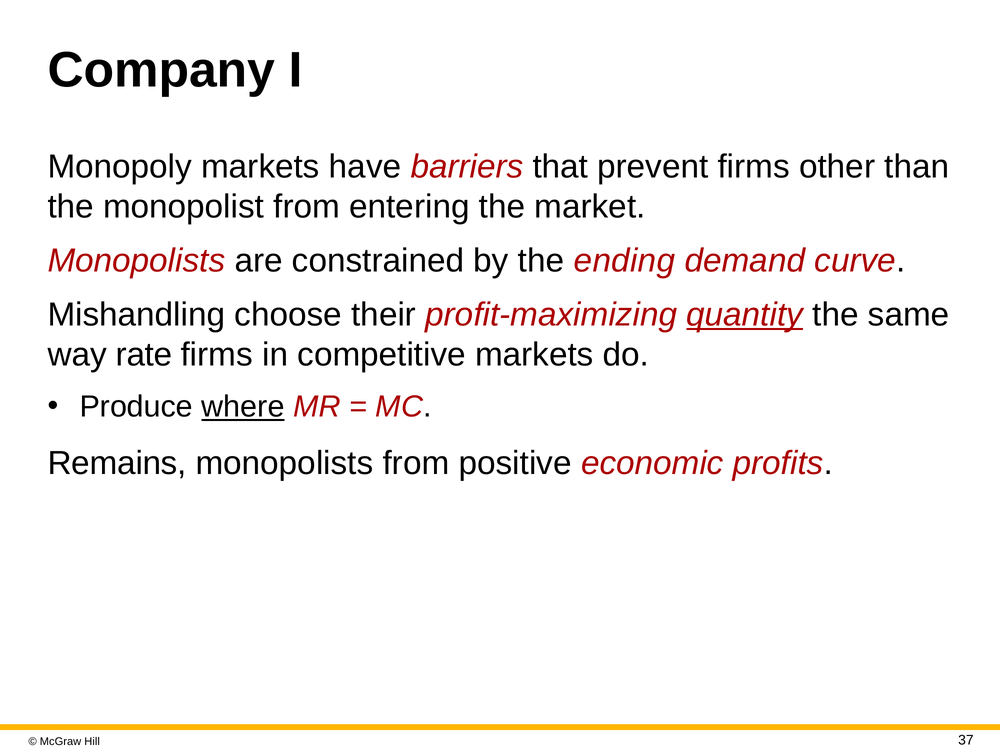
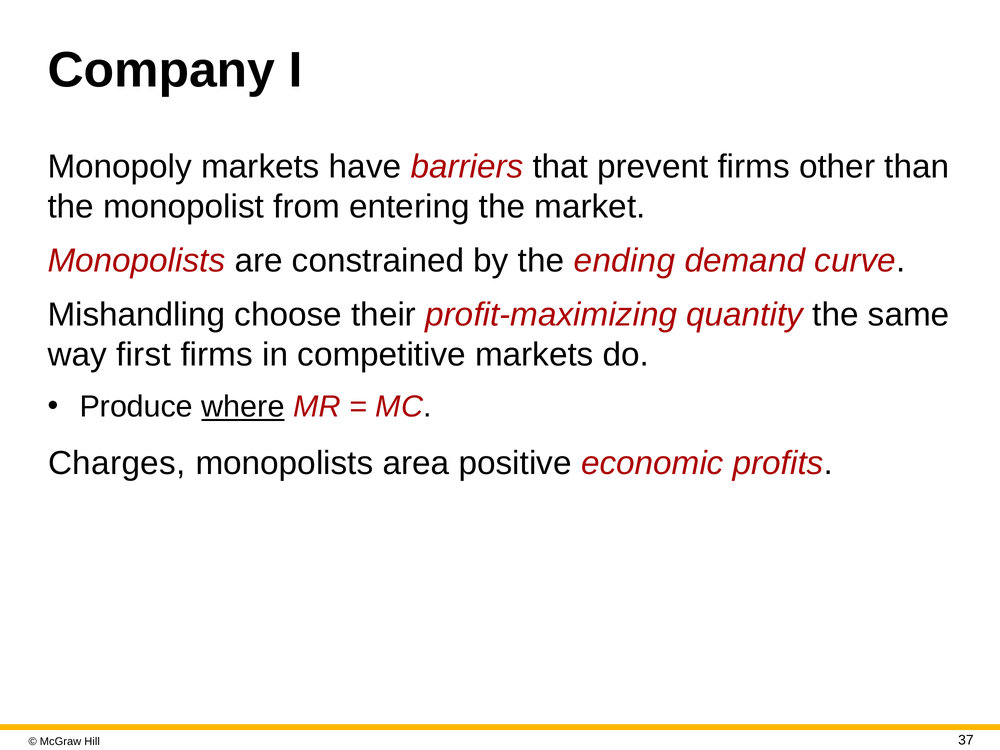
quantity underline: present -> none
rate: rate -> first
Remains: Remains -> Charges
monopolists from: from -> area
